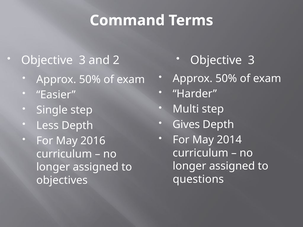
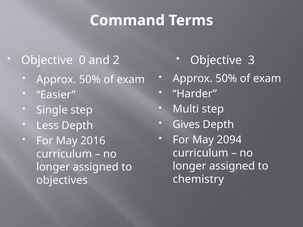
3 at (82, 60): 3 -> 0
2014: 2014 -> 2094
questions: questions -> chemistry
